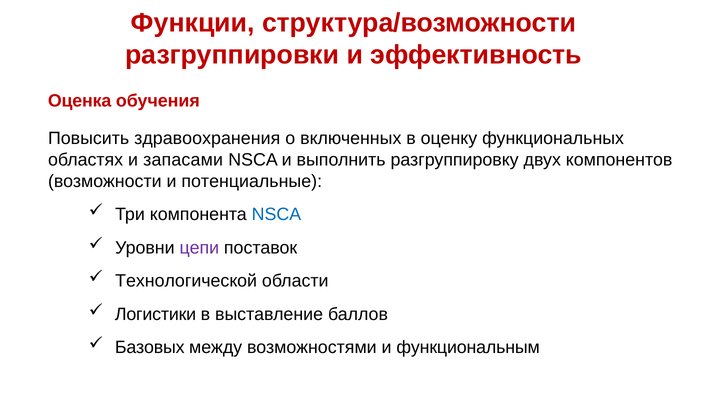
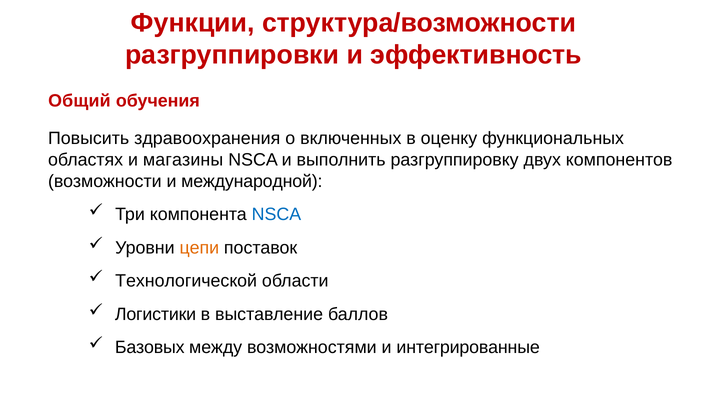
Оценка: Оценка -> Общий
запасами: запасами -> магазины
потенциальные: потенциальные -> международной
цепи colour: purple -> orange
функциональным: функциональным -> интегрированные
